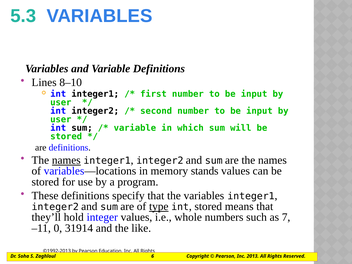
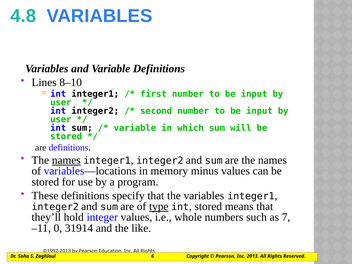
5.3: 5.3 -> 4.8
stands: stands -> minus
